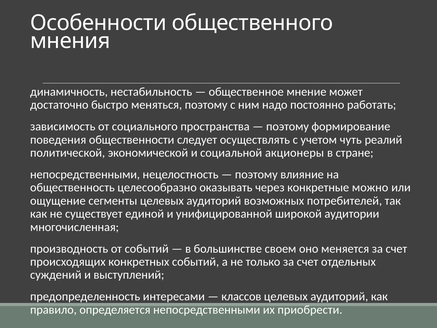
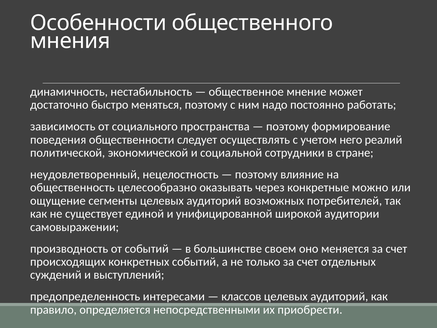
чуть: чуть -> него
акционеры: акционеры -> сотрудники
непосредственными at (85, 174): непосредственными -> неудовлетворенный
многочисленная: многочисленная -> самовыражении
